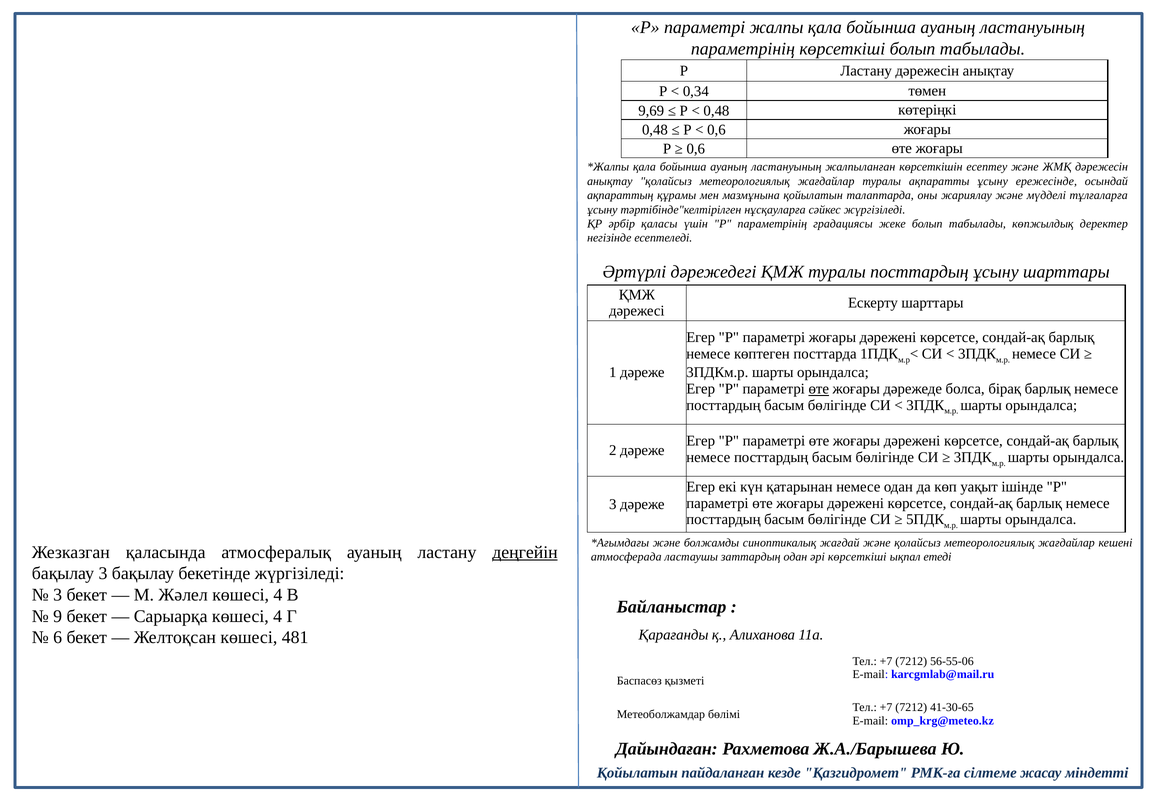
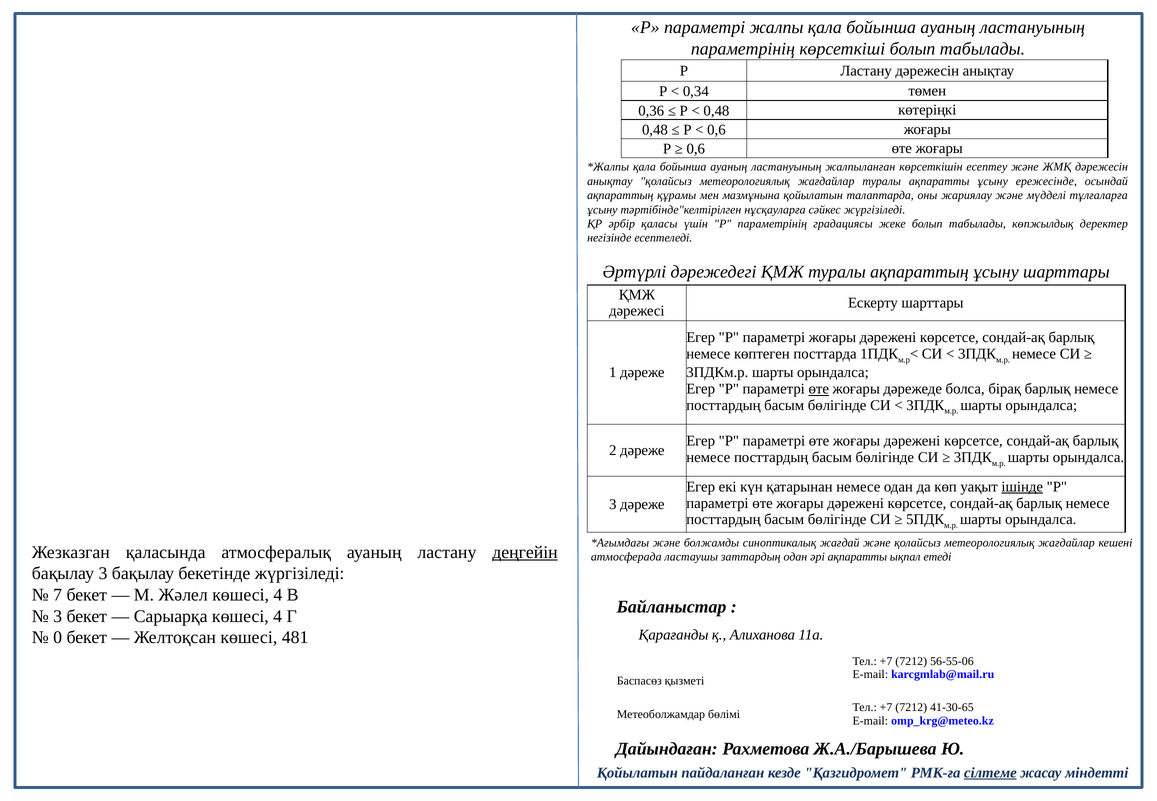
9,69: 9,69 -> 0,36
туралы посттардың: посттардың -> ақпараттың
ішінде underline: none -> present
әрі көрсеткіші: көрсеткіші -> ақпаратты
3 at (58, 595): 3 -> 7
9 at (58, 616): 9 -> 3
6: 6 -> 0
сілтеме underline: none -> present
